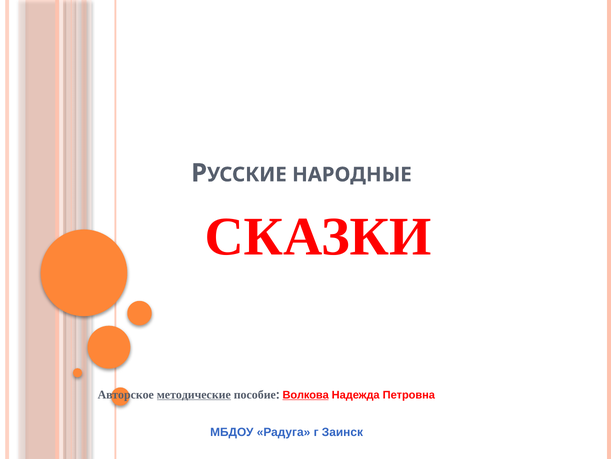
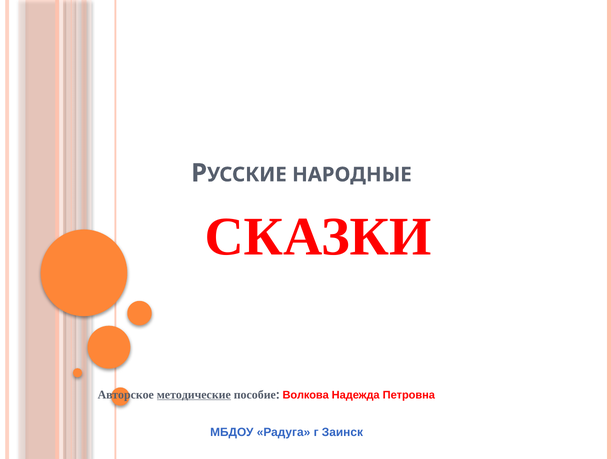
Волкова underline: present -> none
